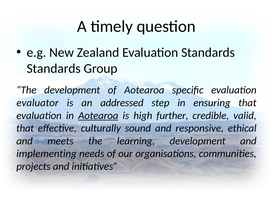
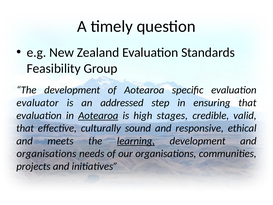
Standards at (54, 68): Standards -> Feasibility
further: further -> stages
learning underline: none -> present
implementing at (46, 154): implementing -> organisations
